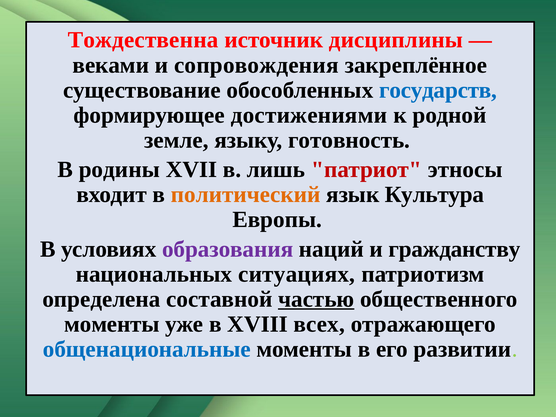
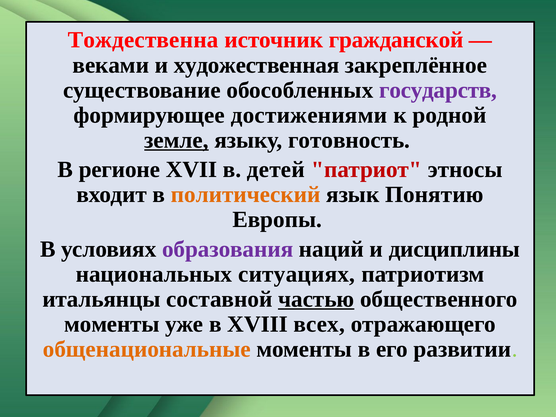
дисциплины: дисциплины -> гражданской
сопровождения: сопровождения -> художественная
государств colour: blue -> purple
земле underline: none -> present
родины: родины -> регионе
лишь: лишь -> детей
Культура: Культура -> Понятию
гражданству: гражданству -> дисциплины
определена: определена -> итальянцы
общенациональные colour: blue -> orange
